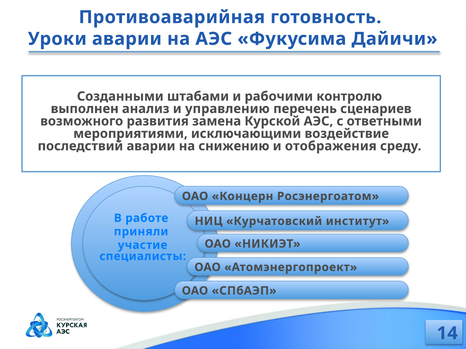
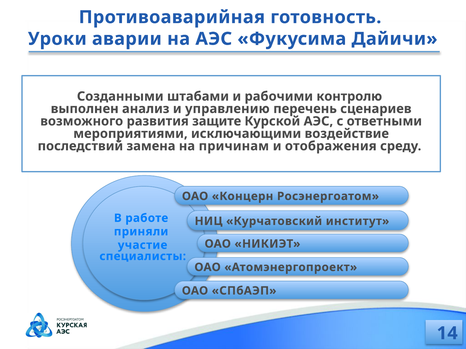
замена: замена -> защите
последствий аварии: аварии -> замена
снижению: снижению -> причинам
